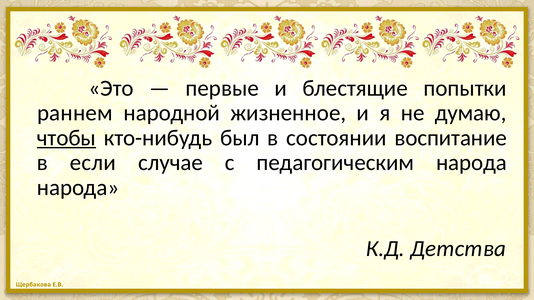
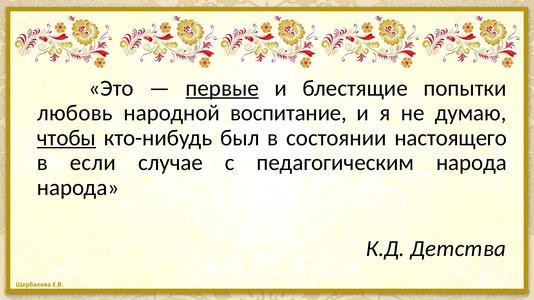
первые underline: none -> present
раннем: раннем -> любовь
жизненное: жизненное -> воспитание
воспитание: воспитание -> настоящего
